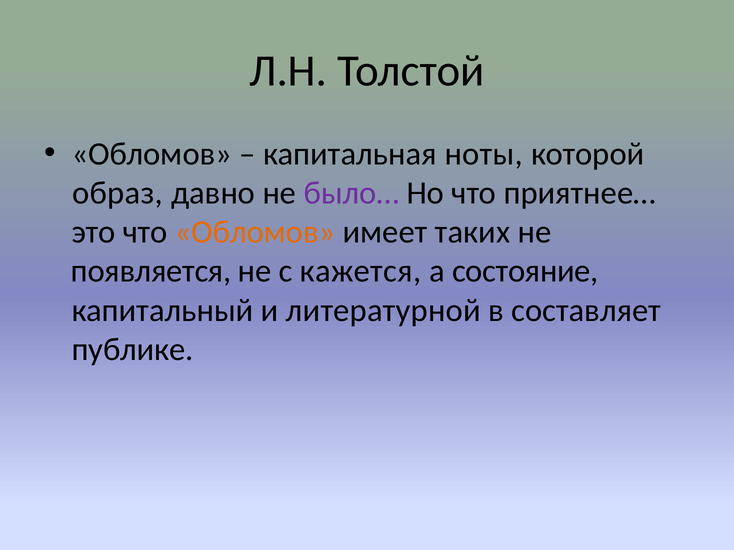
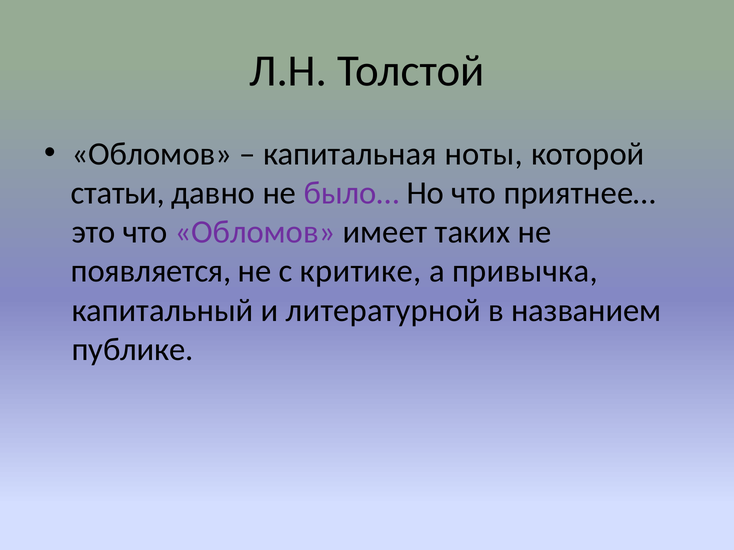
образ: образ -> статьи
Обломов at (255, 232) colour: orange -> purple
кажется: кажется -> критике
состояние: состояние -> привычка
составляет: составляет -> названием
